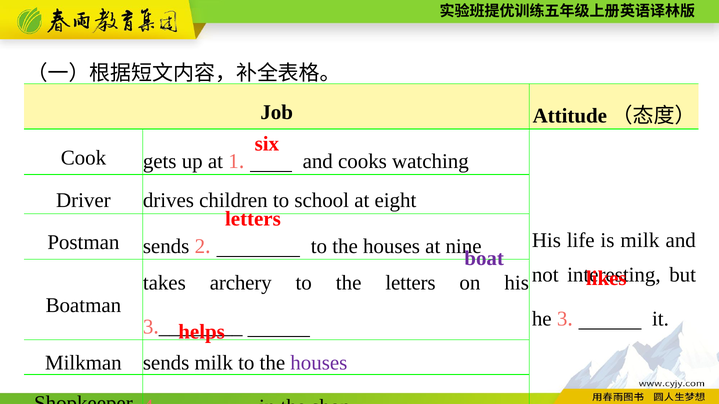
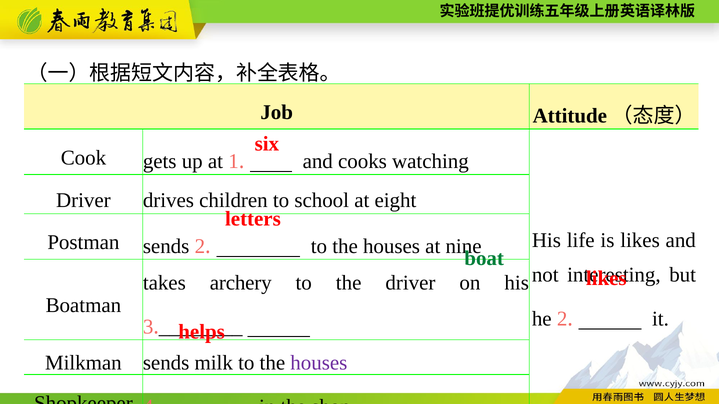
is milk: milk -> likes
boat colour: purple -> green
the letters: letters -> driver
he 3: 3 -> 2
